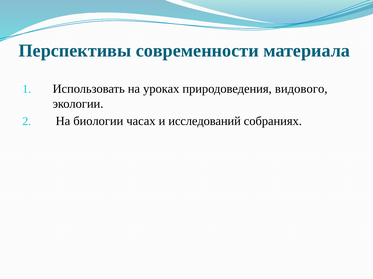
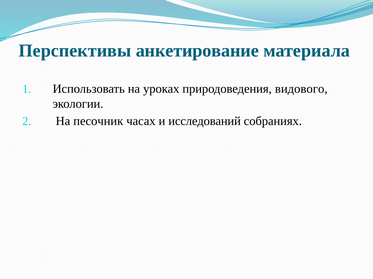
современности: современности -> анкетирование
биологии: биологии -> песочник
